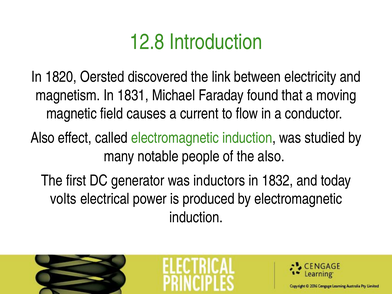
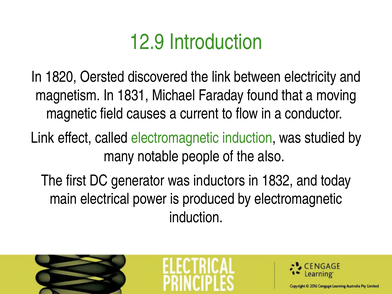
12.8: 12.8 -> 12.9
Also at (43, 138): Also -> Link
volts: volts -> main
